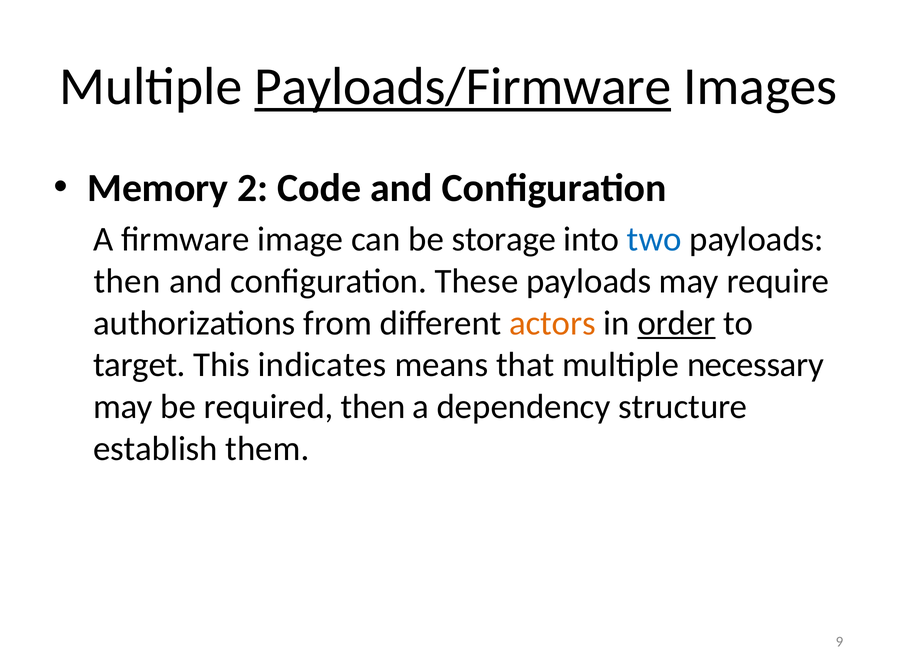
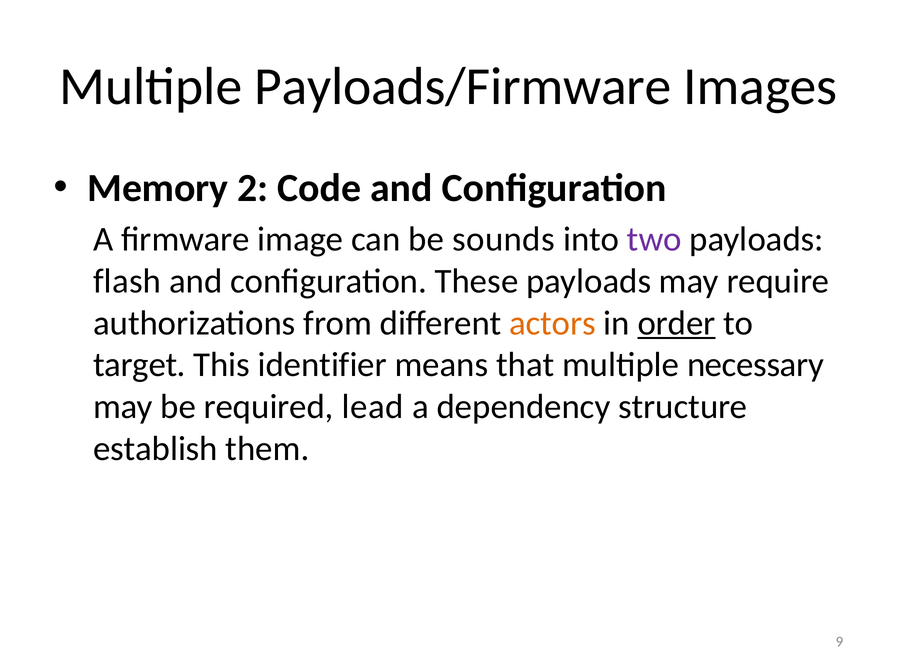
Payloads/Firmware underline: present -> none
storage: storage -> sounds
two colour: blue -> purple
then at (127, 282): then -> flash
indicates: indicates -> identifier
required then: then -> lead
